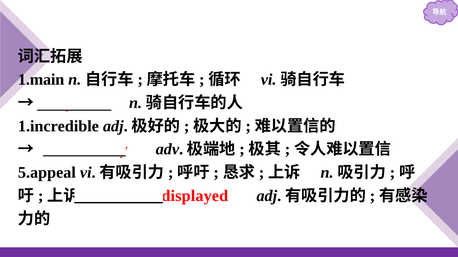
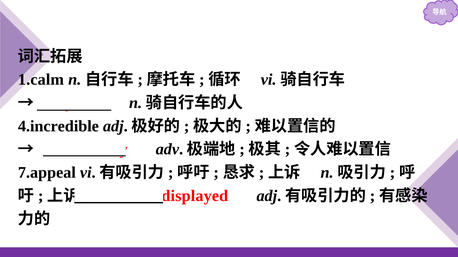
1.main: 1.main -> 1.calm
1.incredible: 1.incredible -> 4.incredible
5.appeal: 5.appeal -> 7.appeal
